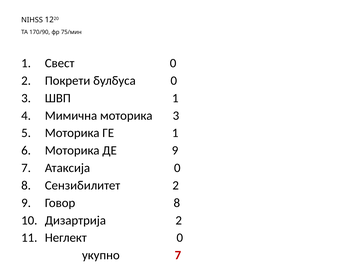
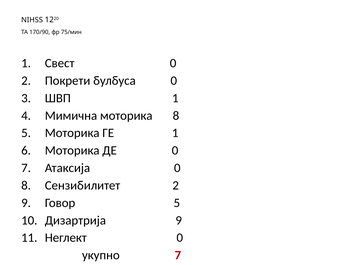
моторика 3: 3 -> 8
ДЕ 9: 9 -> 0
Говор 8: 8 -> 5
Дизартрија 2: 2 -> 9
